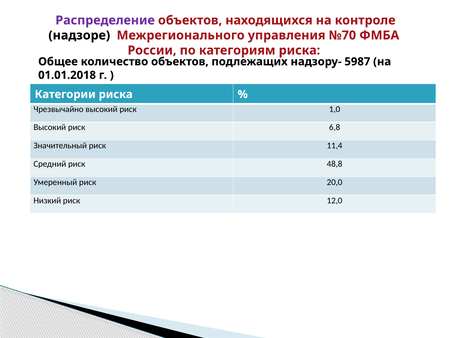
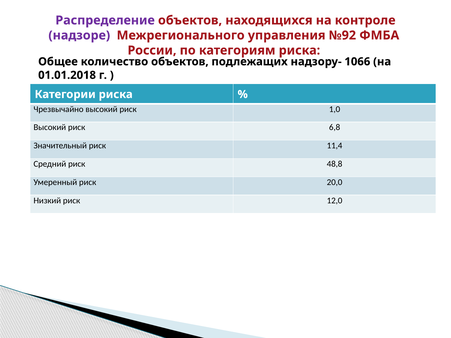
надзоре colour: black -> purple
№70: №70 -> №92
5987: 5987 -> 1066
